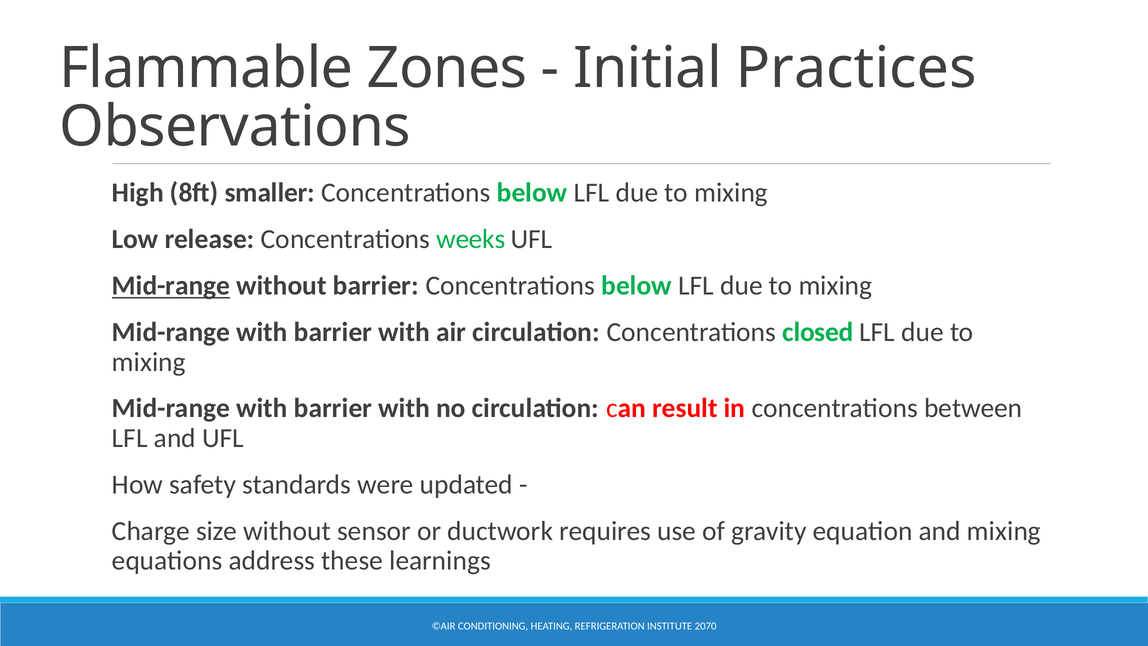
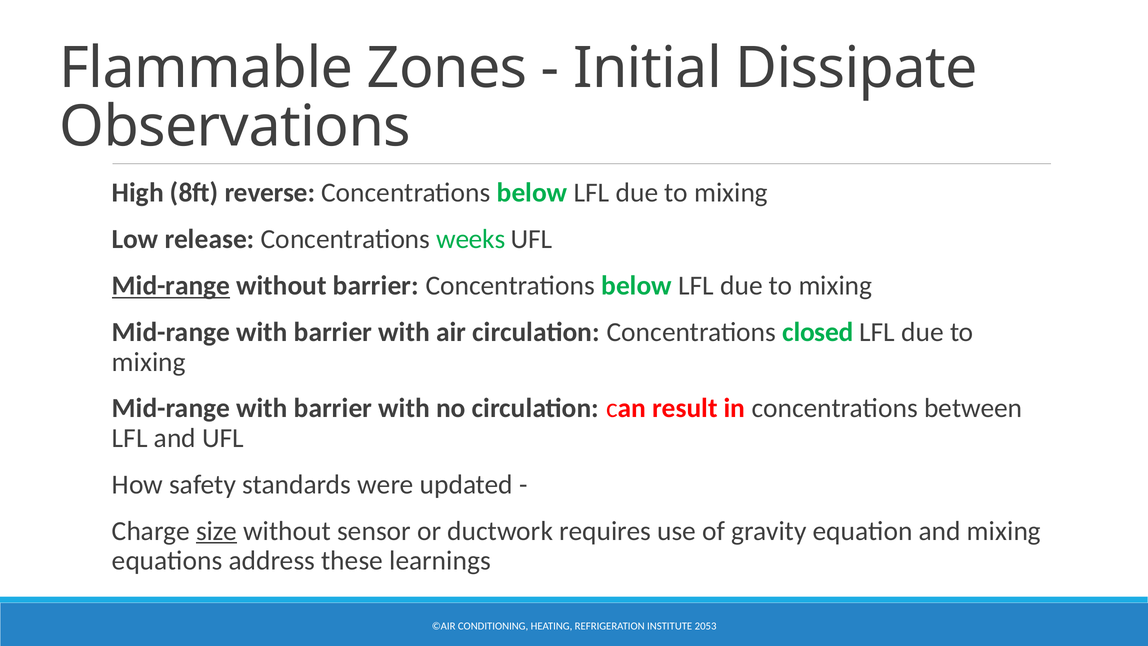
Practices: Practices -> Dissipate
smaller: smaller -> reverse
size underline: none -> present
2070: 2070 -> 2053
